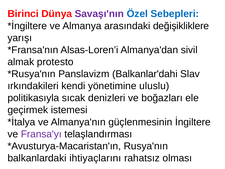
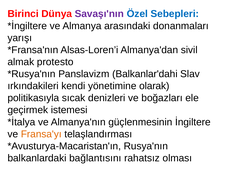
değişikliklere: değişikliklere -> donanmaları
uluslu: uluslu -> olarak
Fransa'yı colour: purple -> orange
ihtiyaçlarını: ihtiyaçlarını -> bağlantısını
